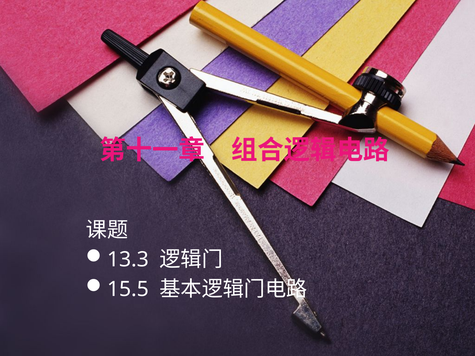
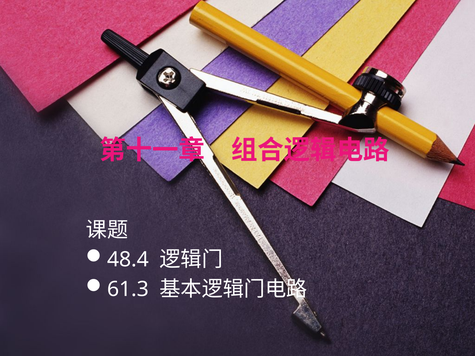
13.3: 13.3 -> 48.4
15.5: 15.5 -> 61.3
